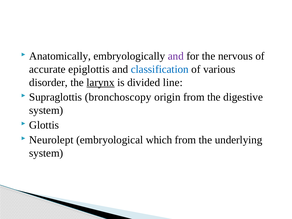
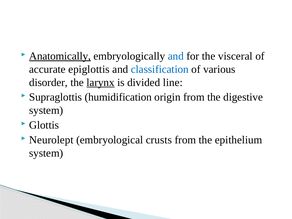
Anatomically underline: none -> present
and at (176, 56) colour: purple -> blue
nervous: nervous -> visceral
bronchoscopy: bronchoscopy -> humidification
which: which -> crusts
underlying: underlying -> epithelium
